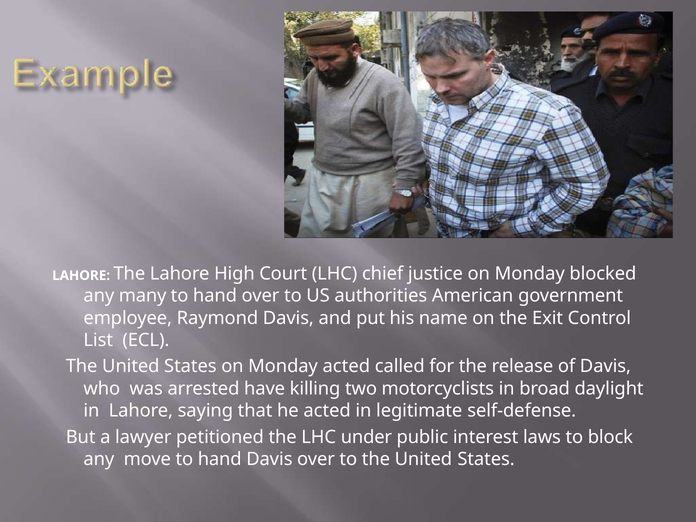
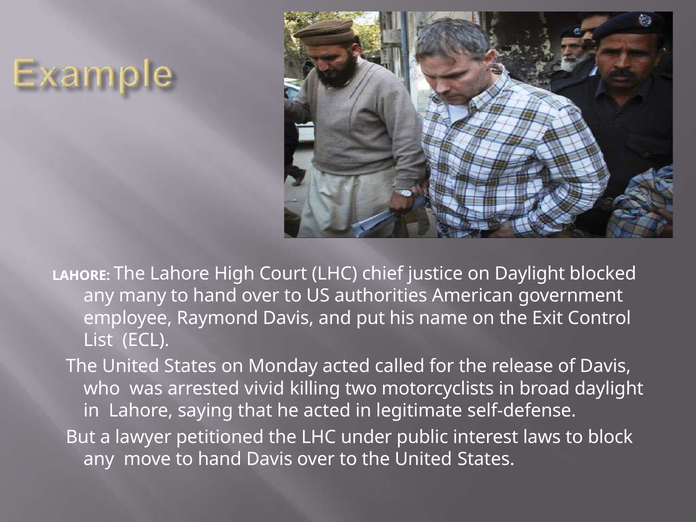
justice on Monday: Monday -> Daylight
have: have -> vivid
